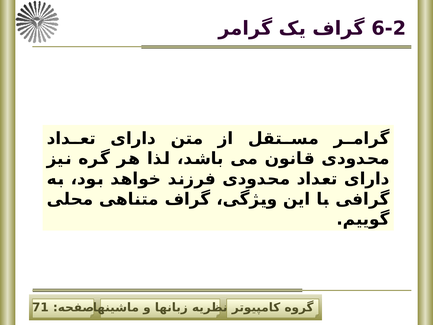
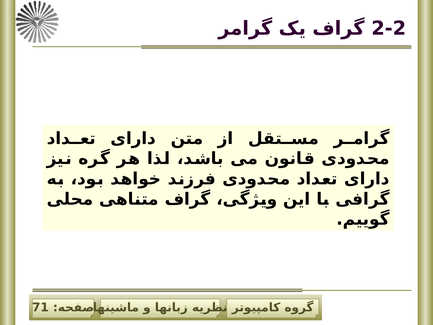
6-2: 6-2 -> 2-2
